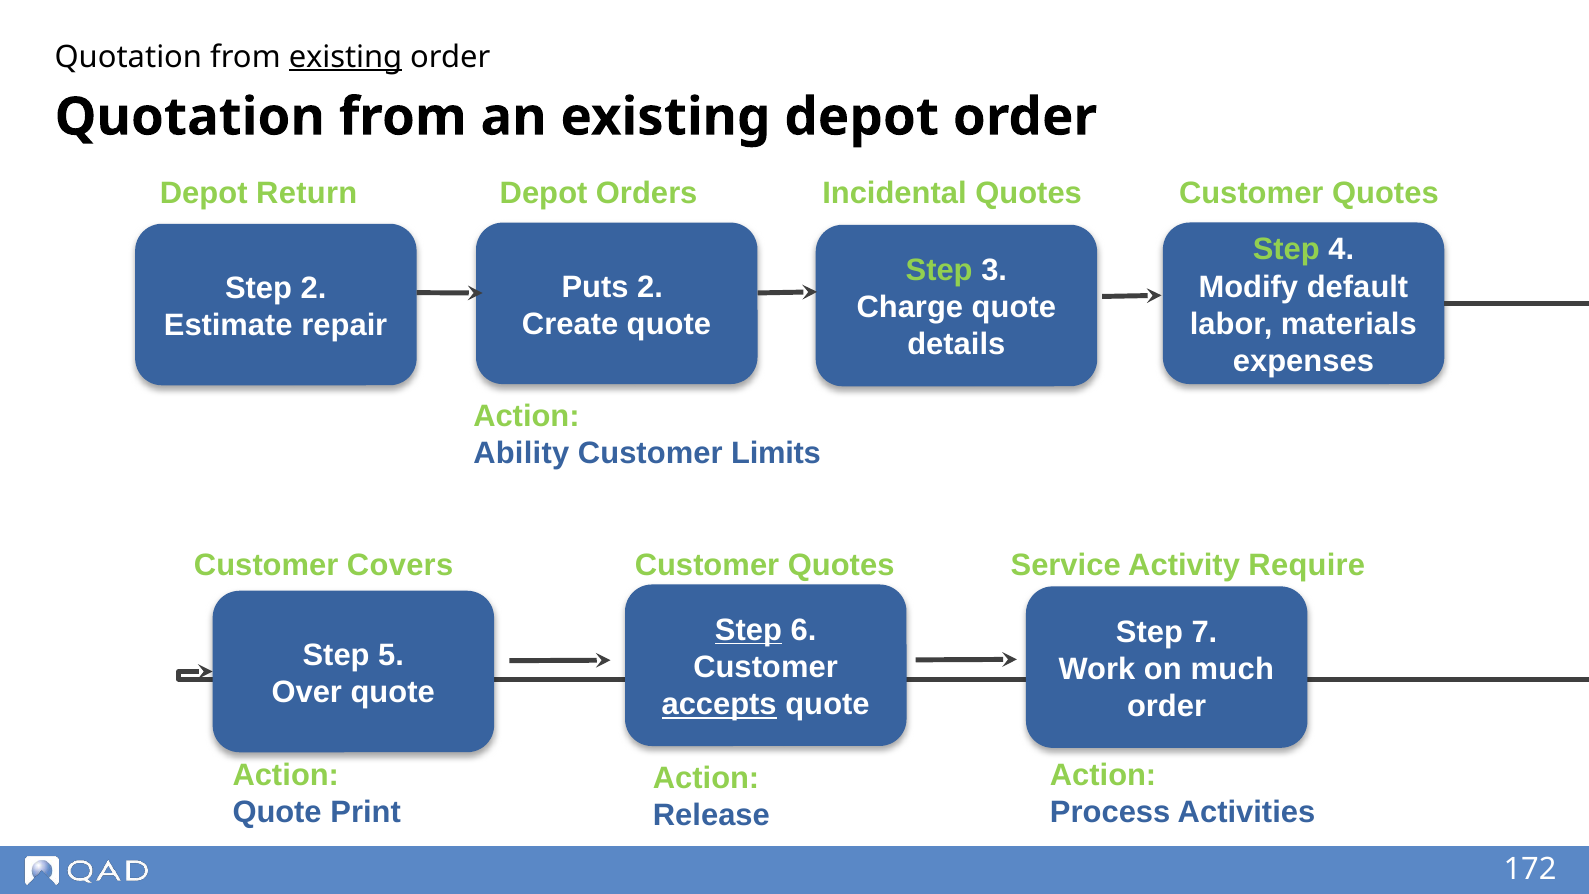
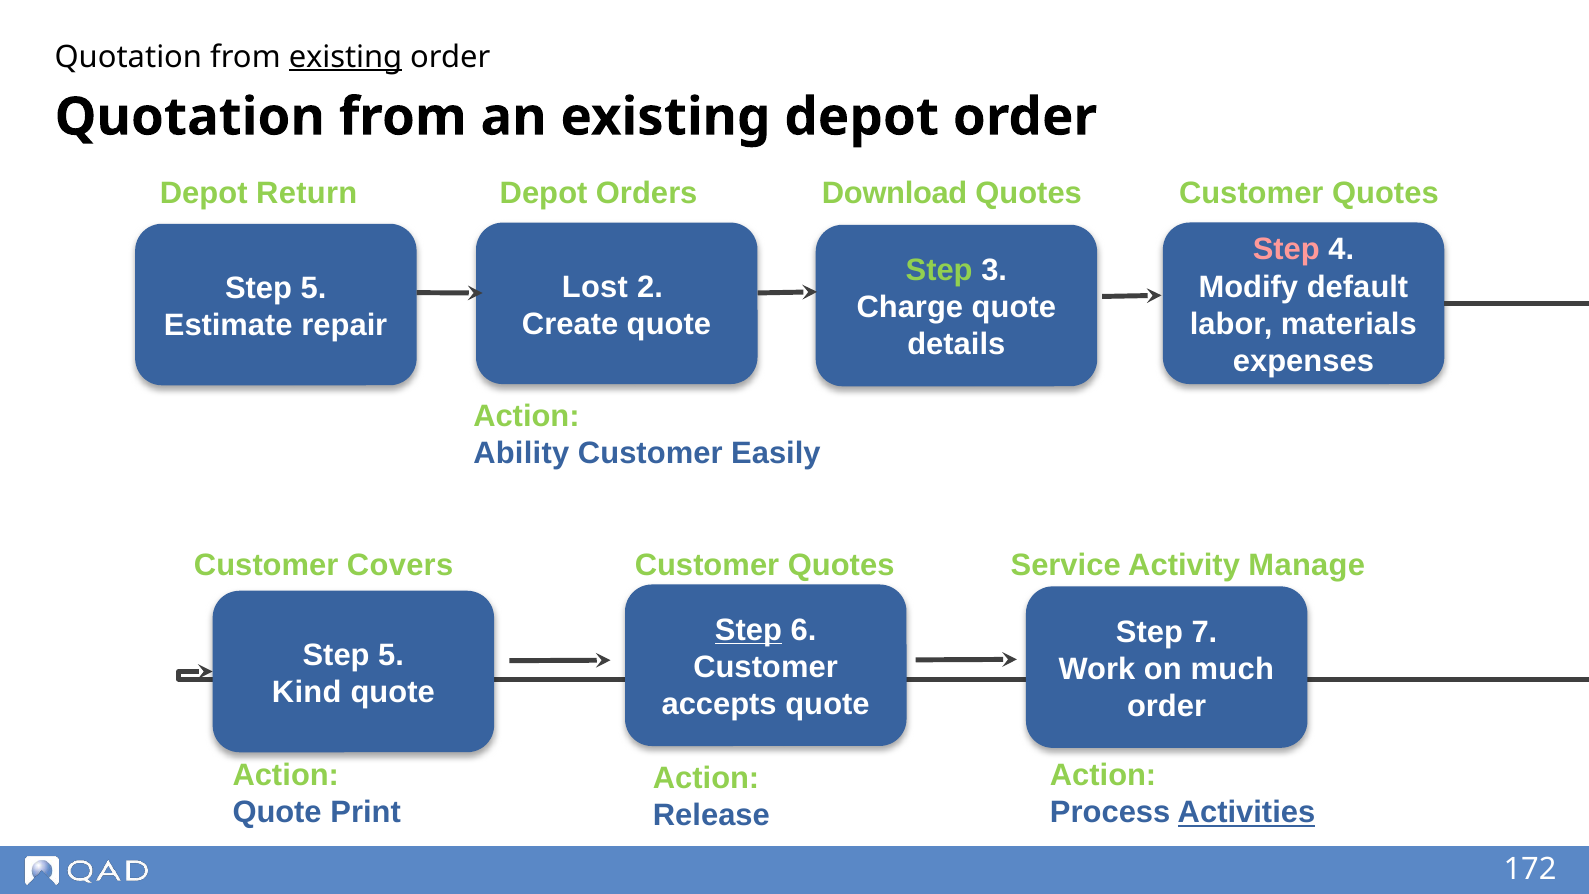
Incidental: Incidental -> Download
Step at (1286, 250) colour: light green -> pink
Puts: Puts -> Lost
2 at (314, 288): 2 -> 5
Limits: Limits -> Easily
Require: Require -> Manage
Over: Over -> Kind
accepts underline: present -> none
Activities underline: none -> present
